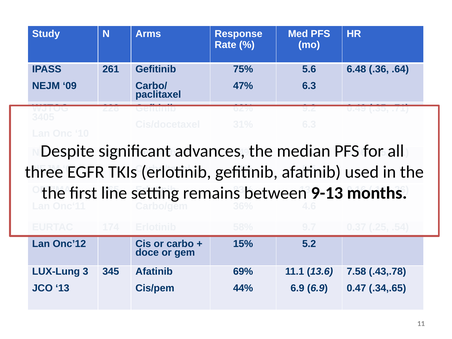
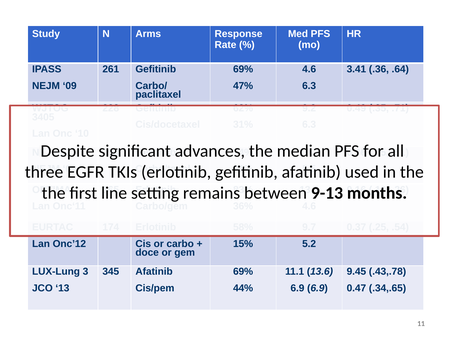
75% at (243, 69): 75% -> 69%
5.6 at (309, 69): 5.6 -> 4.6
6.48: 6.48 -> 3.41
7.58: 7.58 -> 9.45
